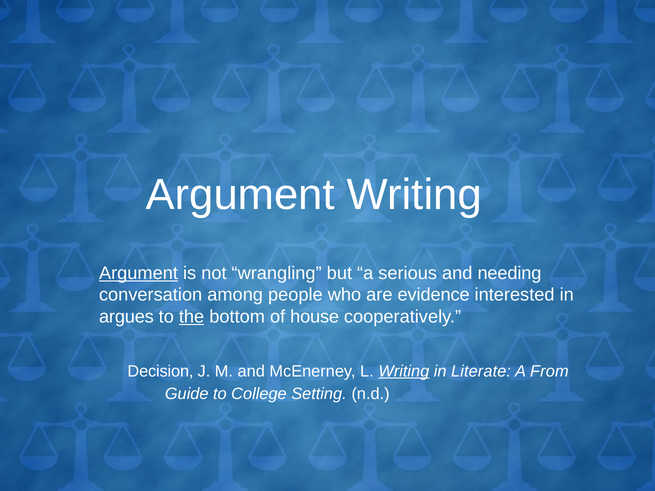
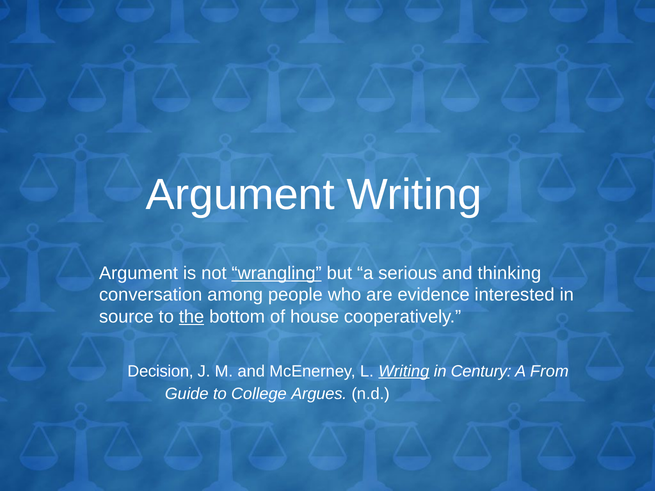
Argument at (138, 273) underline: present -> none
wrangling underline: none -> present
needing: needing -> thinking
argues: argues -> source
Literate: Literate -> Century
Setting: Setting -> Argues
